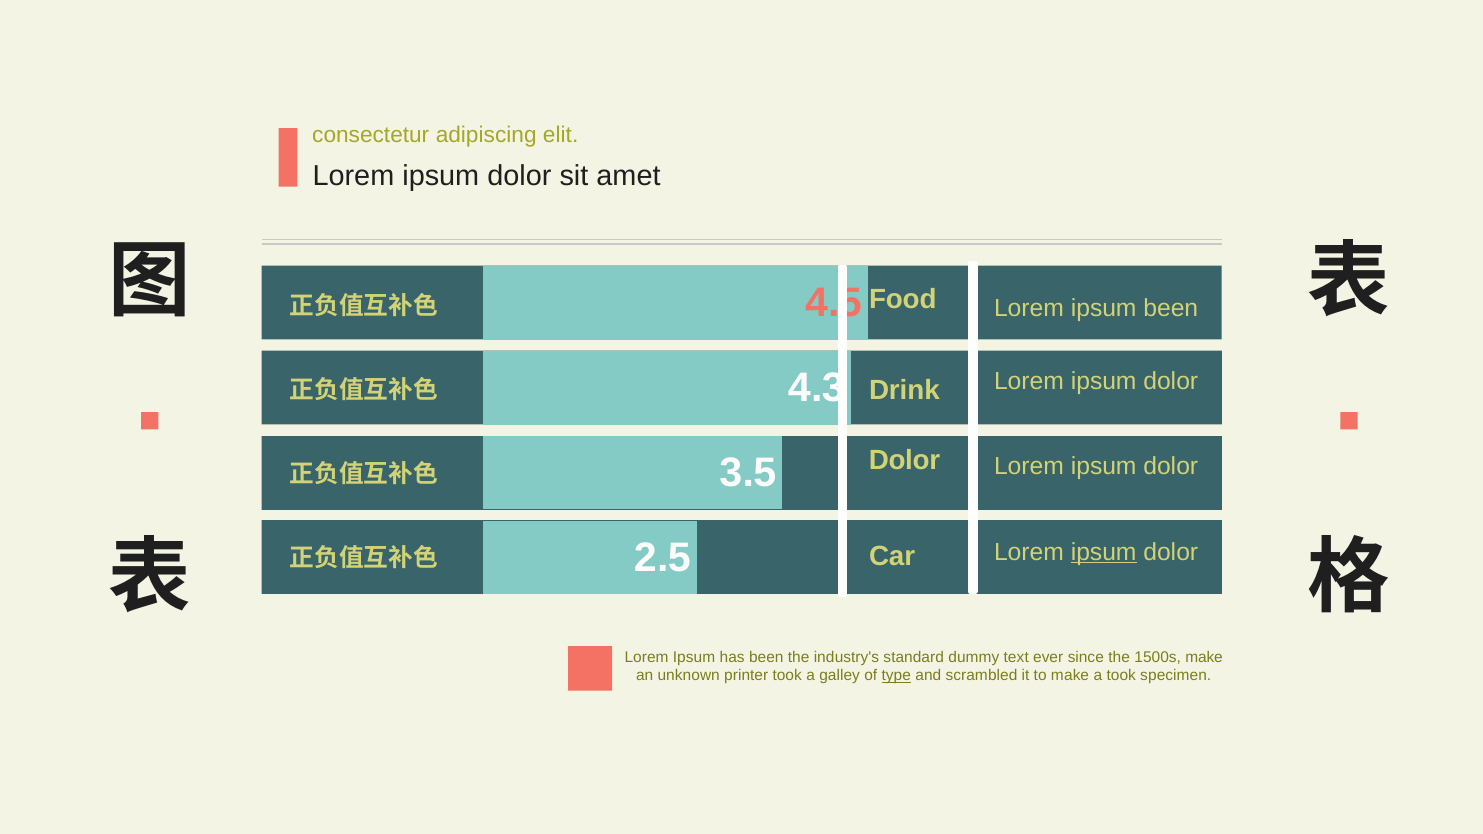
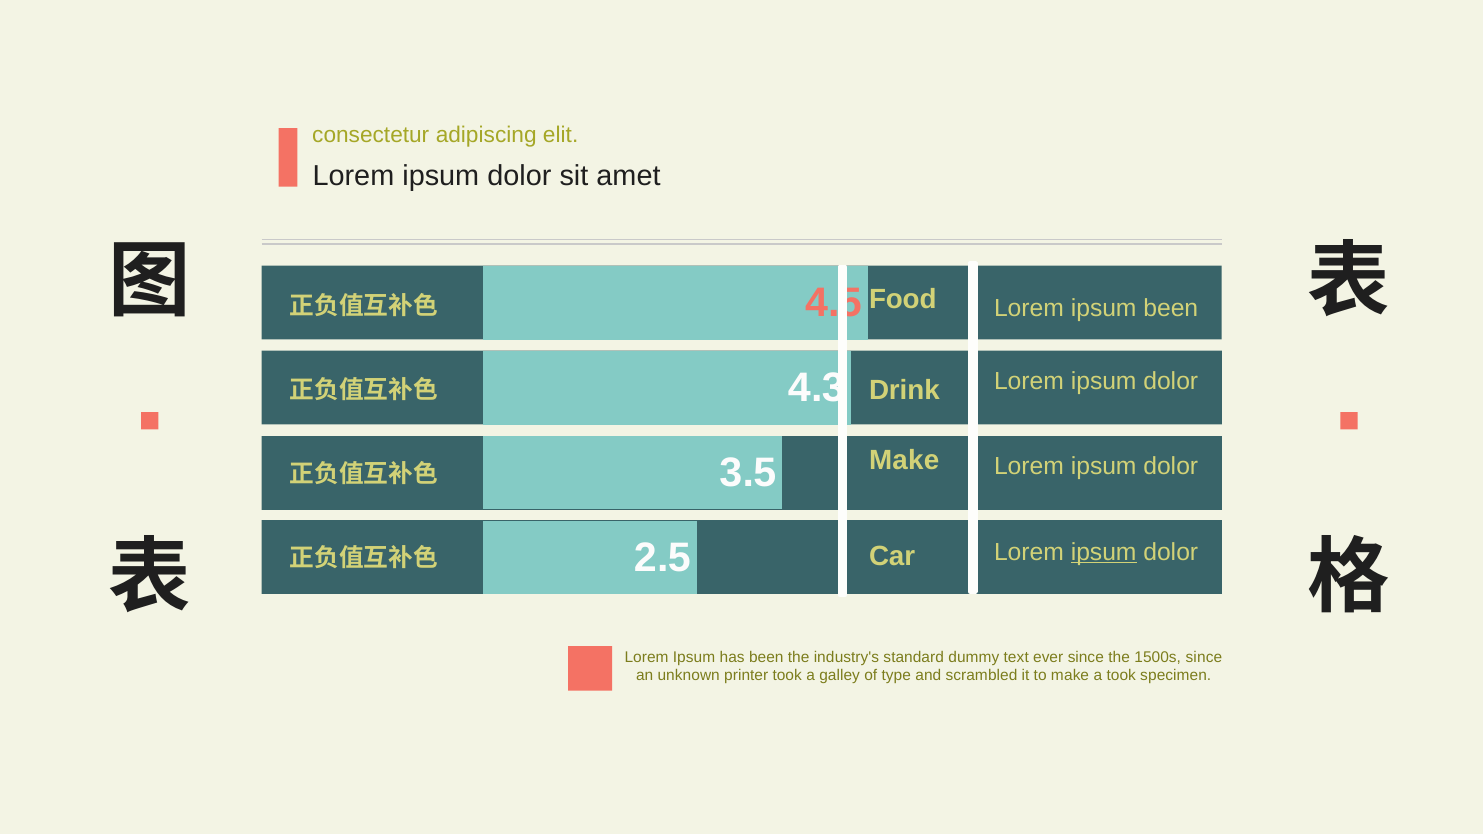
Dolor at (904, 460): Dolor -> Make
1500s make: make -> since
type underline: present -> none
